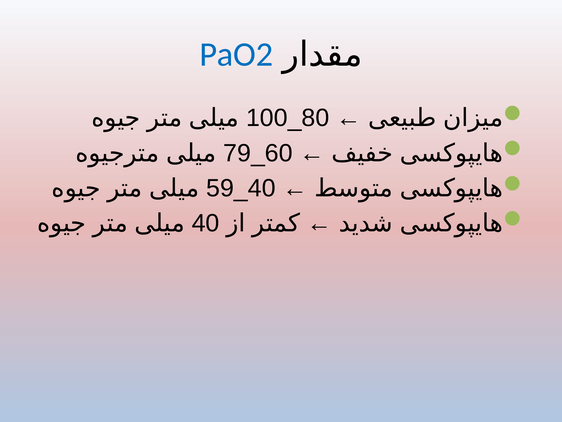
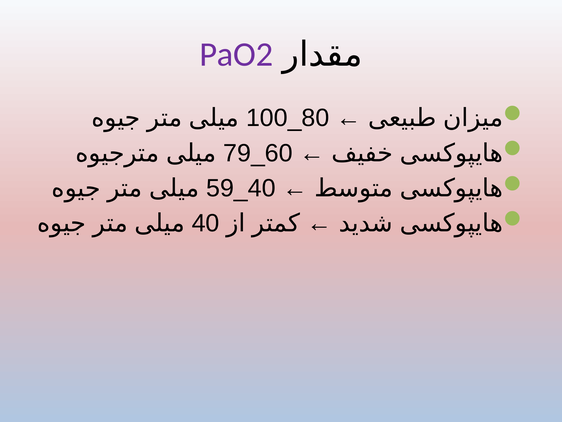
PaO2 colour: blue -> purple
